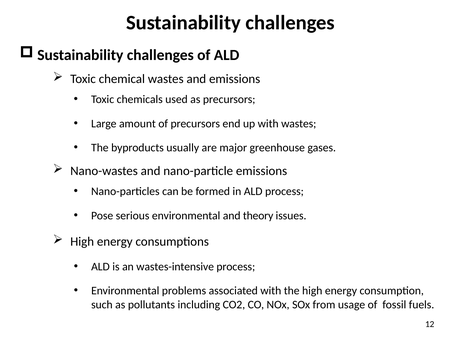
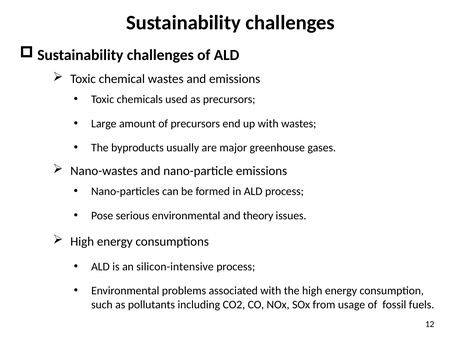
wastes-intensive: wastes-intensive -> silicon-intensive
